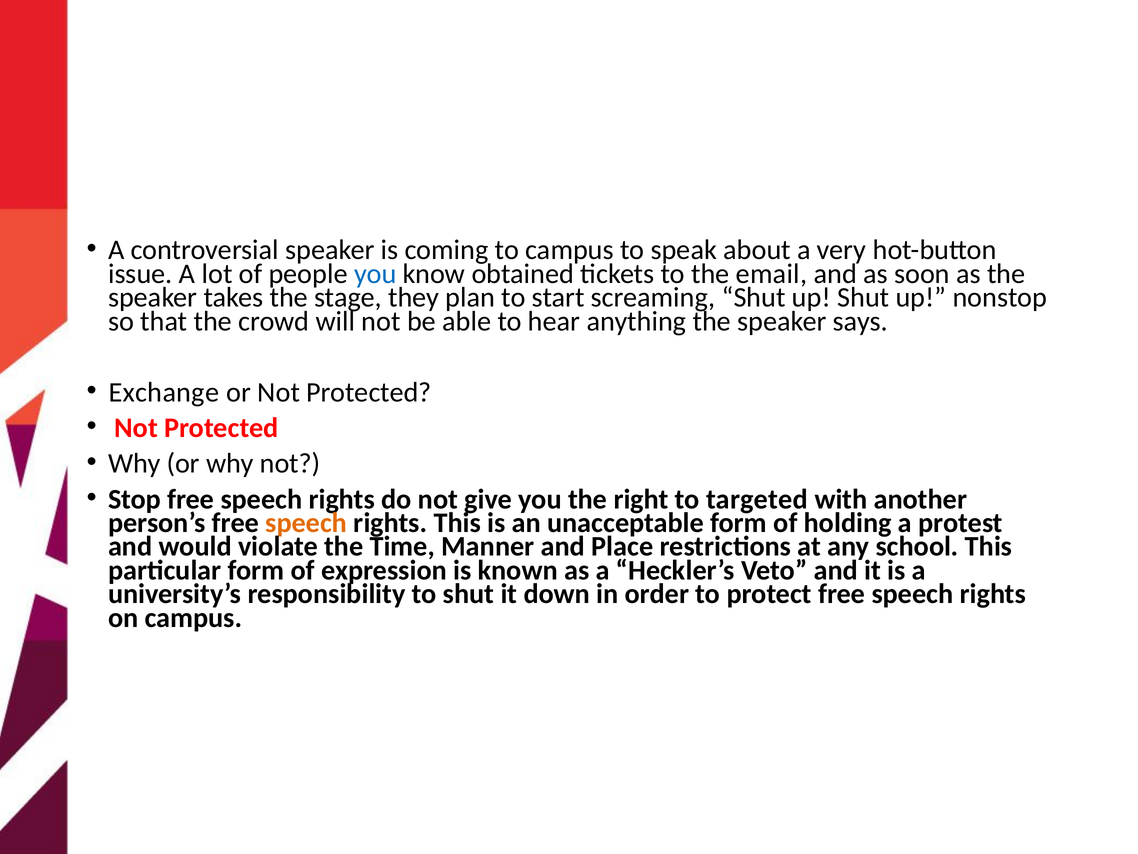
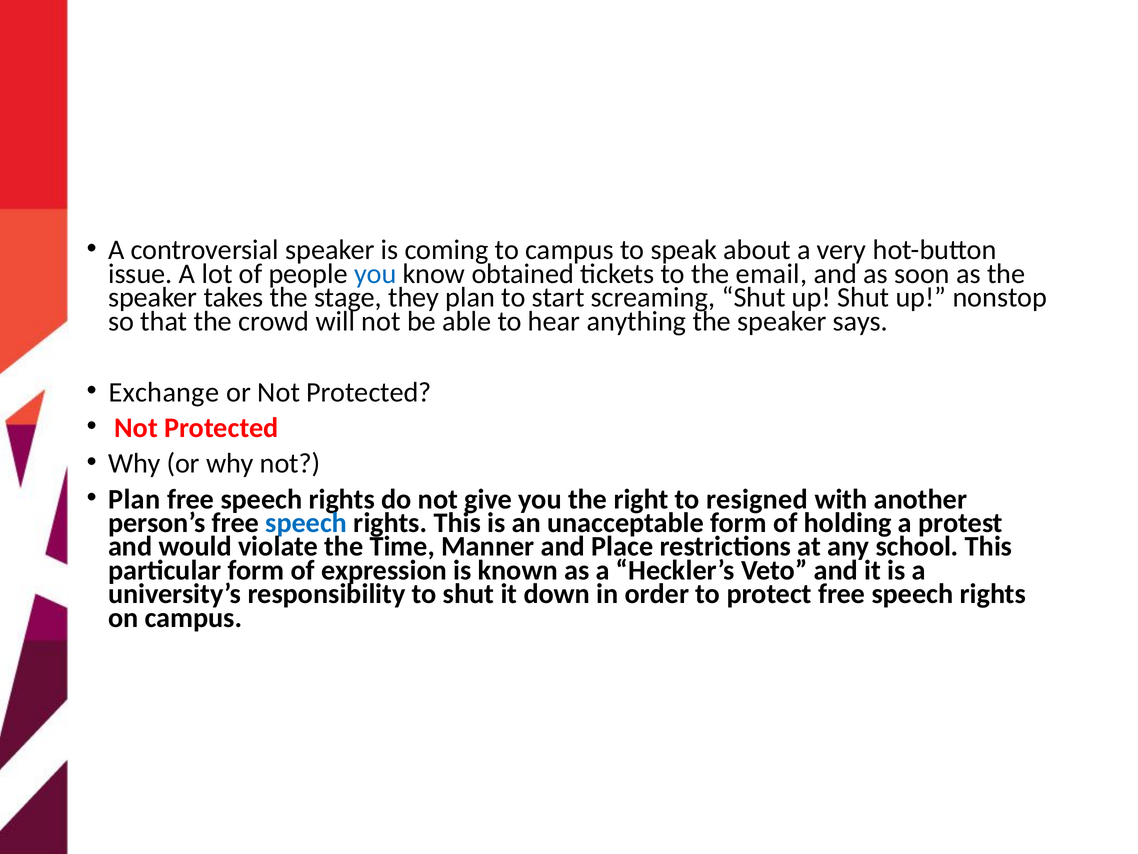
Stop at (134, 499): Stop -> Plan
targeted: targeted -> resigned
speech at (306, 523) colour: orange -> blue
